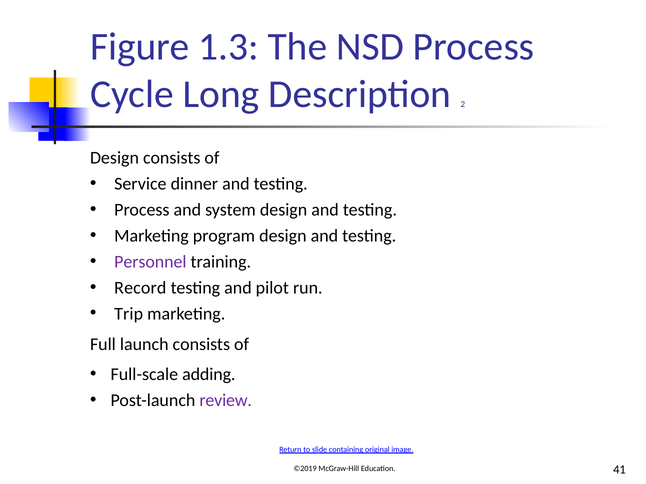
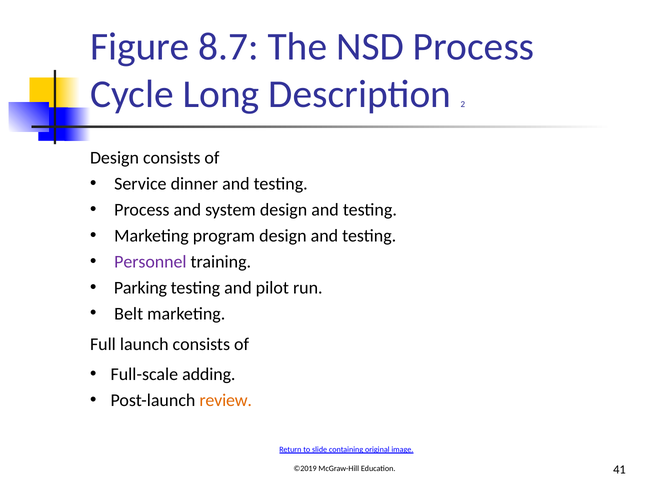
1.3: 1.3 -> 8.7
Record: Record -> Parking
Trip: Trip -> Belt
review colour: purple -> orange
